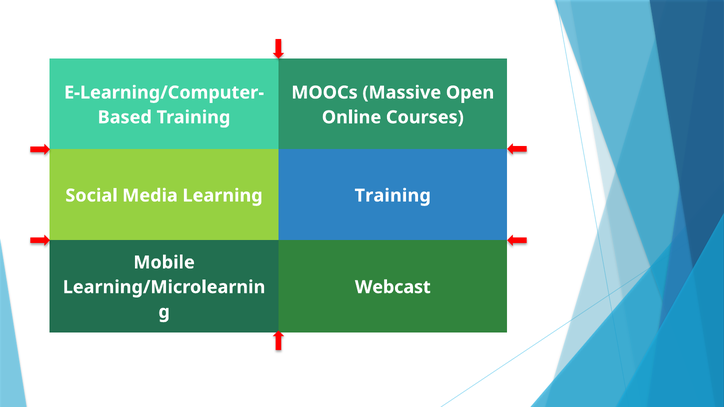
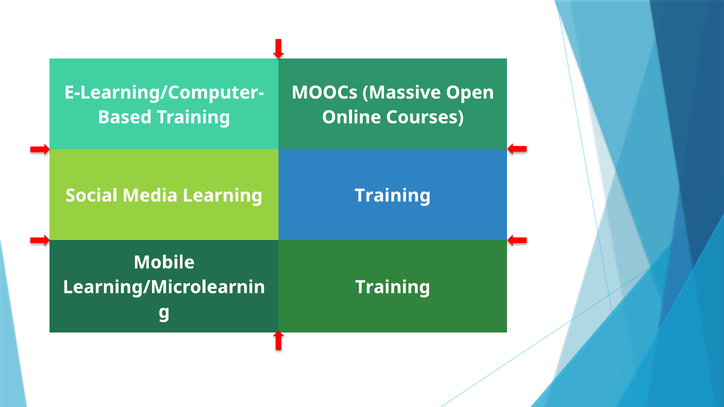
Webcast at (393, 287): Webcast -> Training
